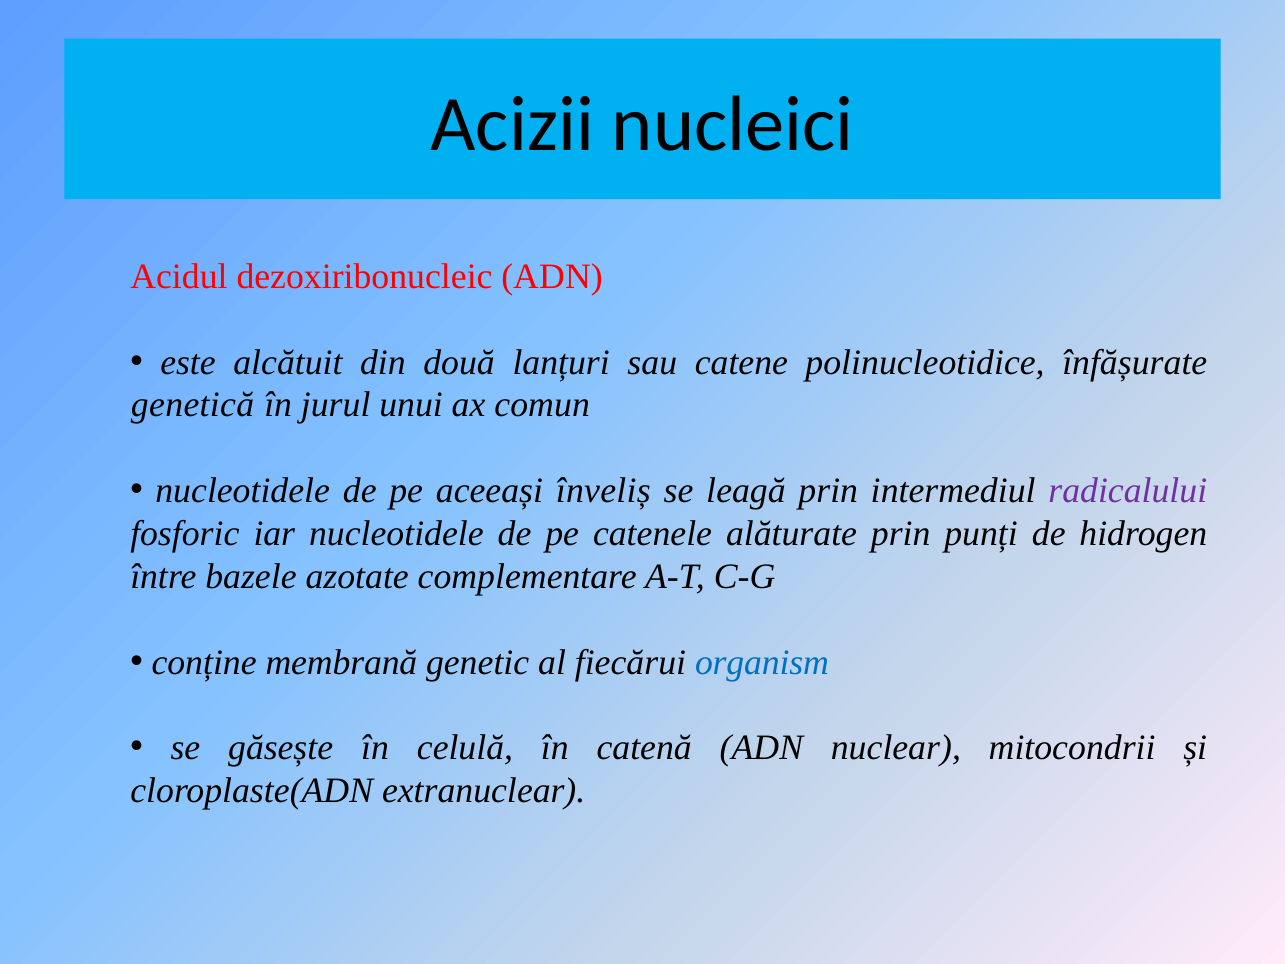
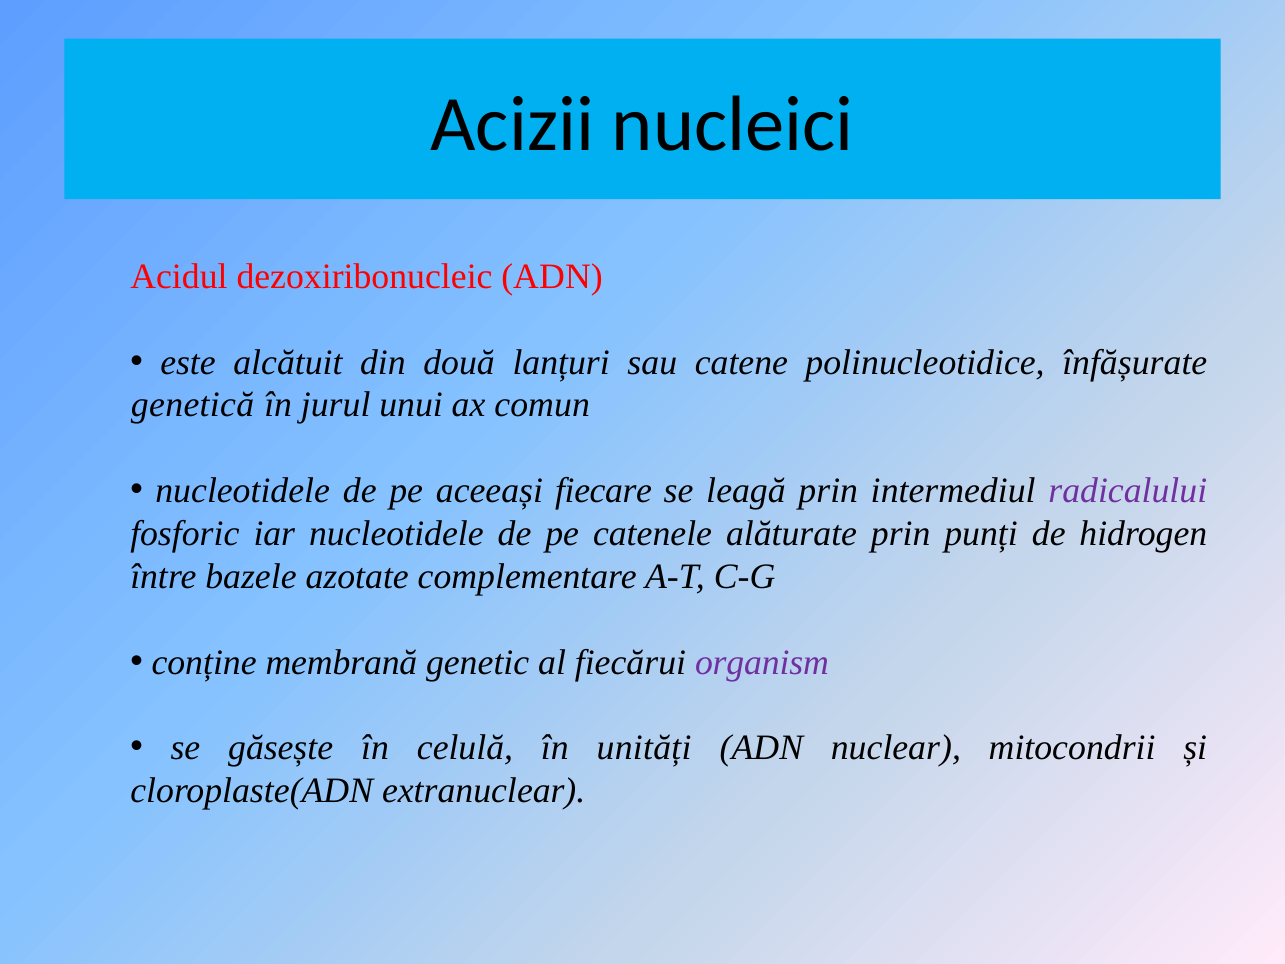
înveliș: înveliș -> fiecare
organism colour: blue -> purple
catenă: catenă -> unități
